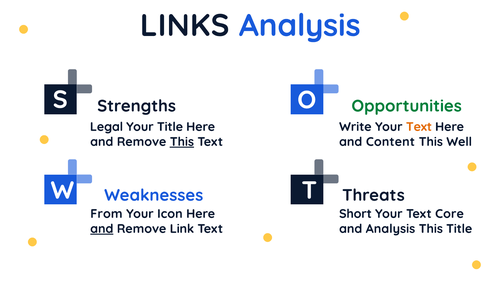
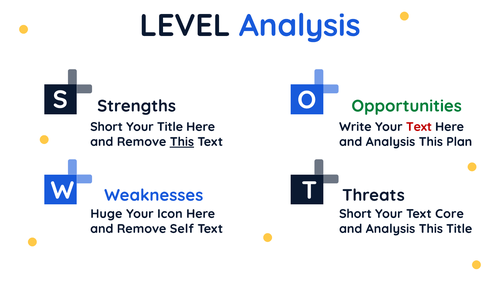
LINKS: LINKS -> LEVEL
Legal at (107, 127): Legal -> Short
Text at (419, 127) colour: orange -> red
Content at (390, 142): Content -> Analysis
Well: Well -> Plan
From: From -> Huge
and at (102, 229) underline: present -> none
Link: Link -> Self
